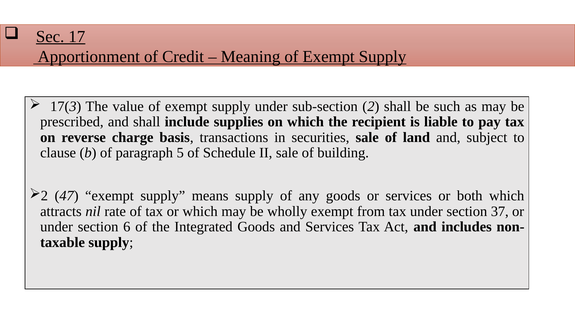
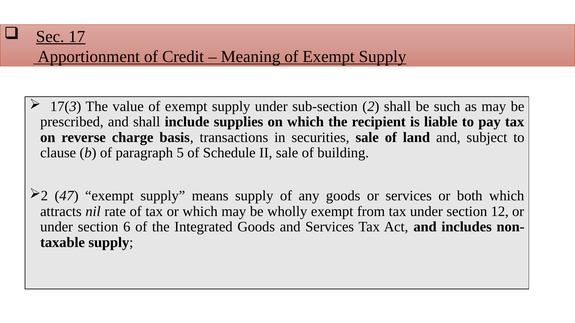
37: 37 -> 12
